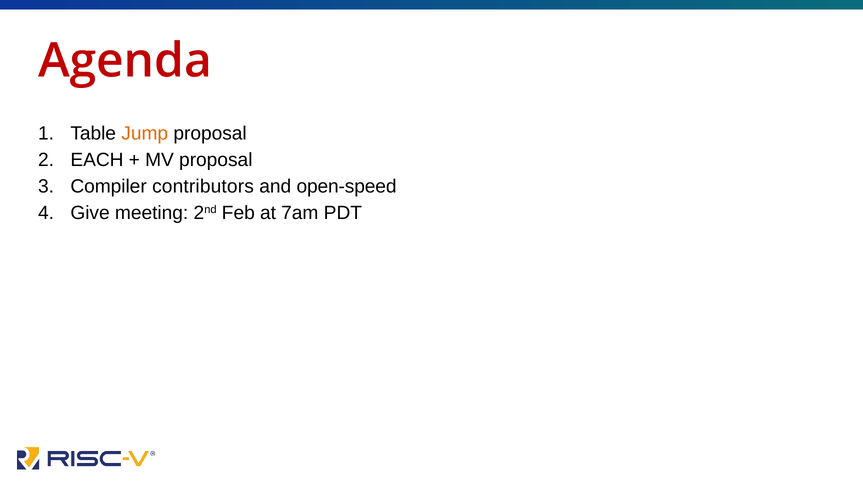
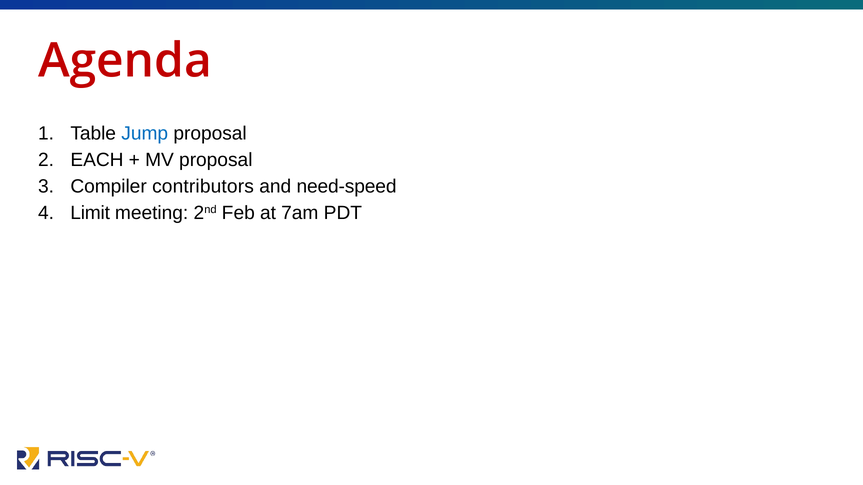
Jump colour: orange -> blue
open-speed: open-speed -> need-speed
Give: Give -> Limit
